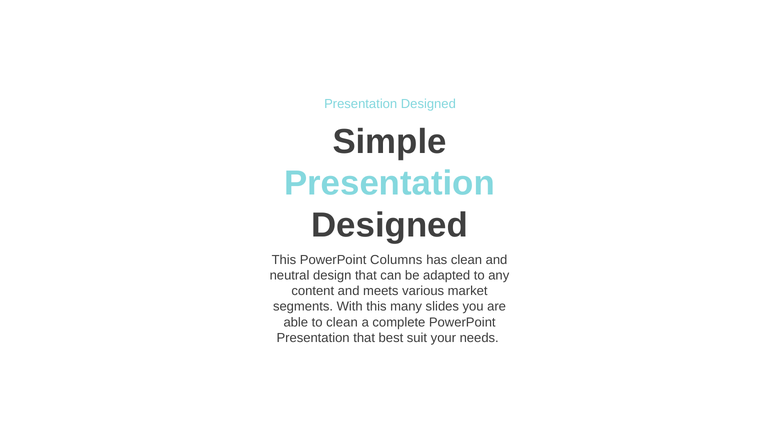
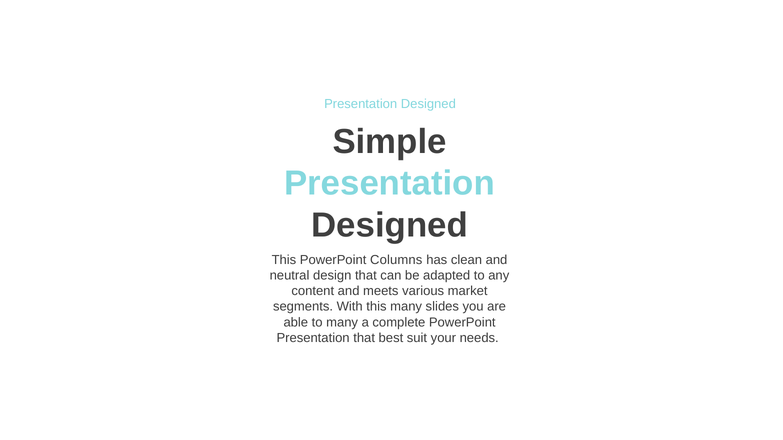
to clean: clean -> many
